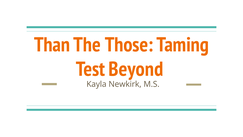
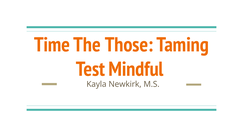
Than: Than -> Time
Beyond: Beyond -> Mindful
